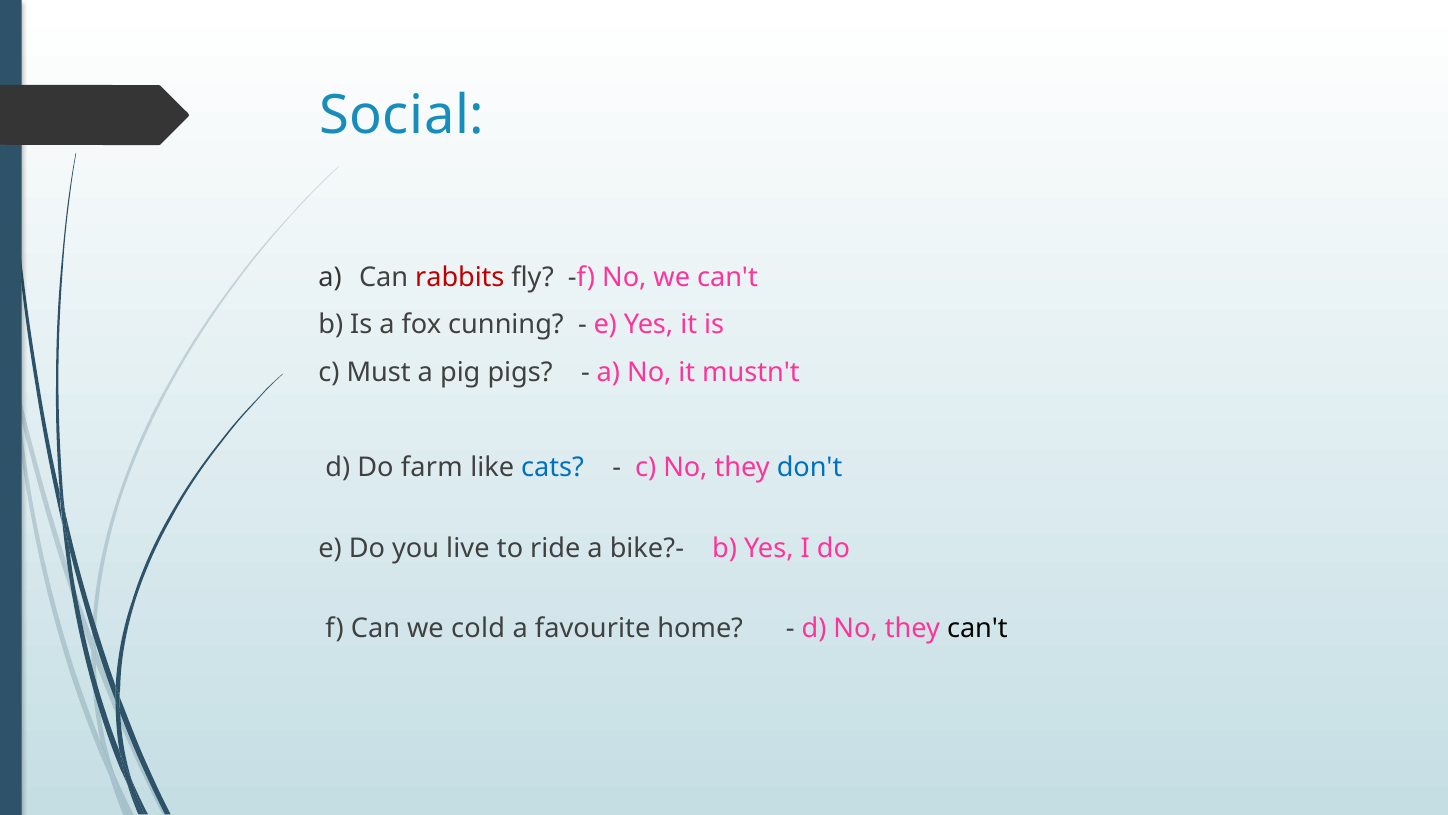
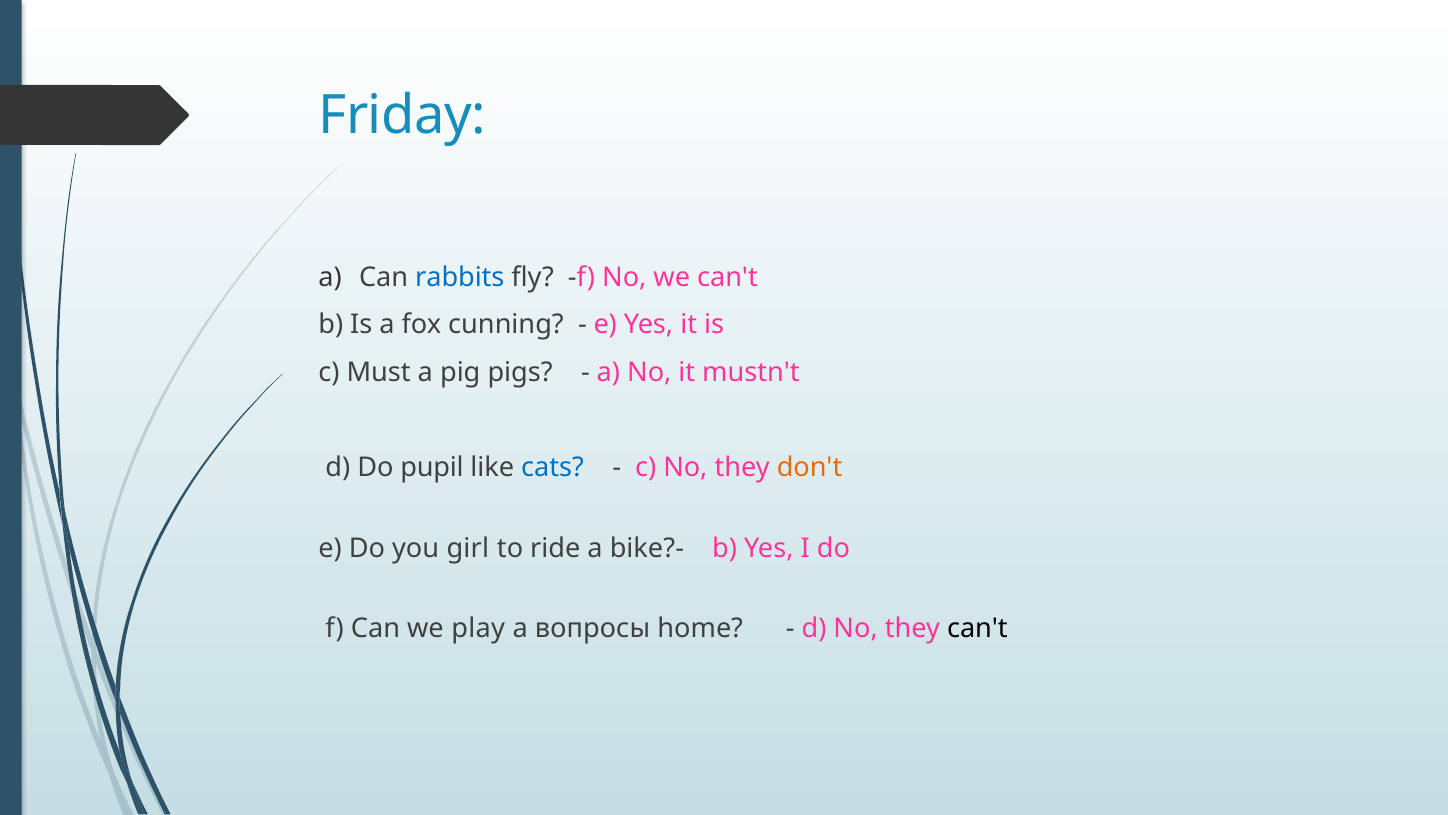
Social: Social -> Friday
rabbits colour: red -> blue
farm: farm -> pupil
don't colour: blue -> orange
live: live -> girl
cold: cold -> play
favourite: favourite -> вопросы
